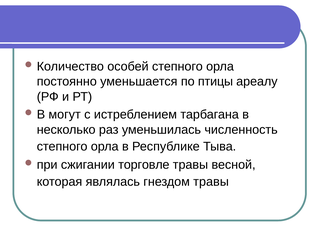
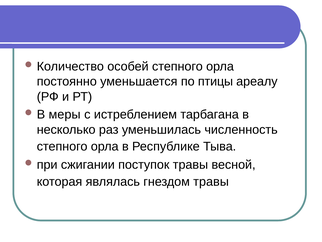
могут: могут -> меры
торговле: торговле -> поступок
